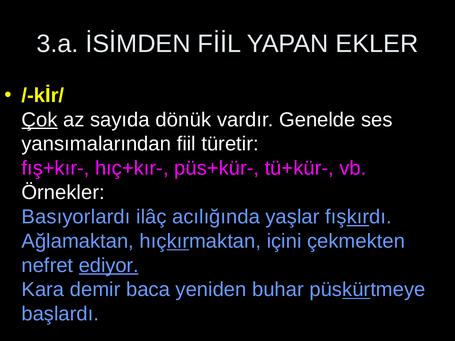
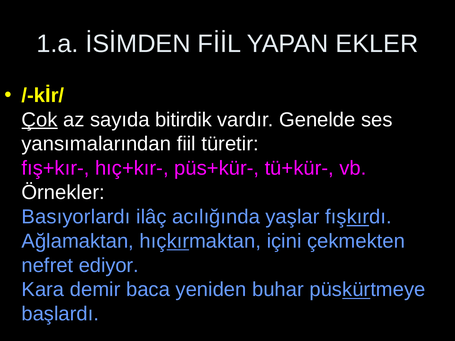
3.a: 3.a -> 1.a
dönük: dönük -> bitirdik
ediyor underline: present -> none
